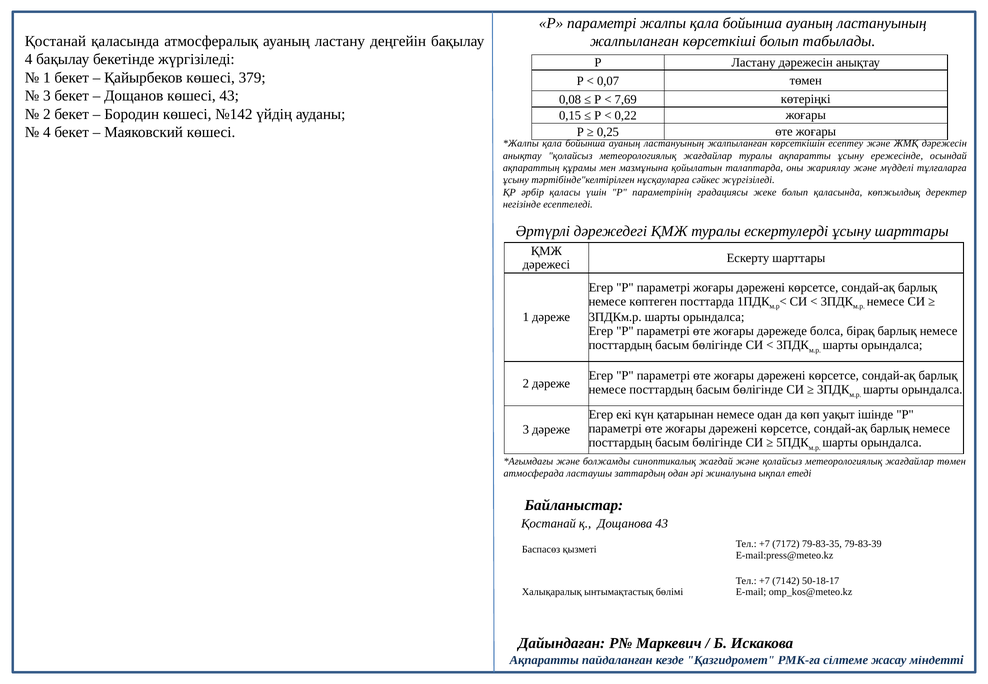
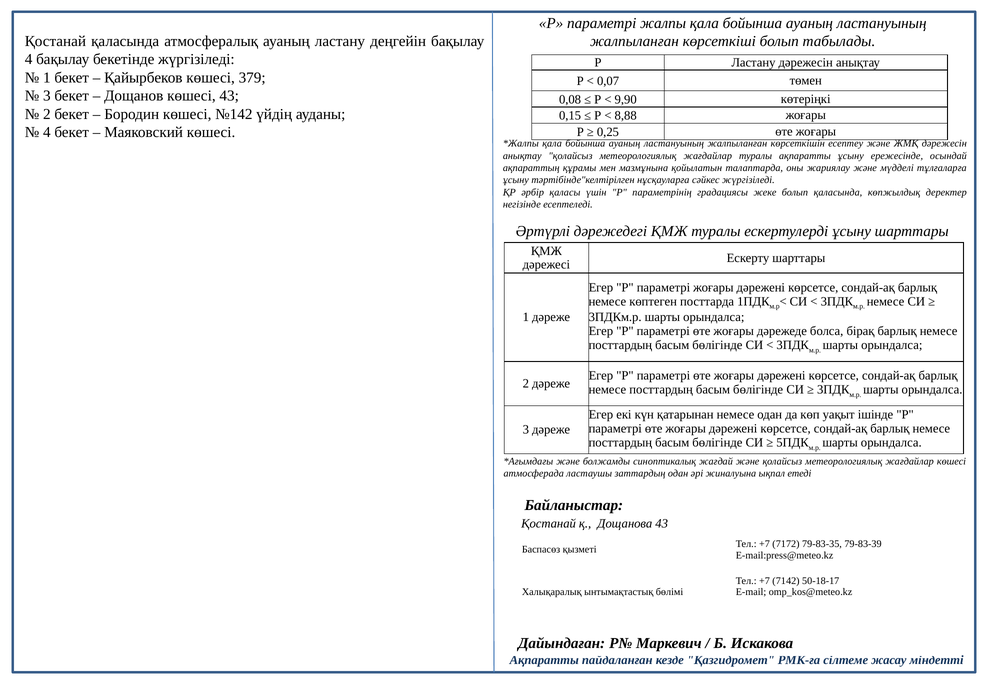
7,69: 7,69 -> 9,90
0,22: 0,22 -> 8,88
жағдайлар төмен: төмен -> көшесі
